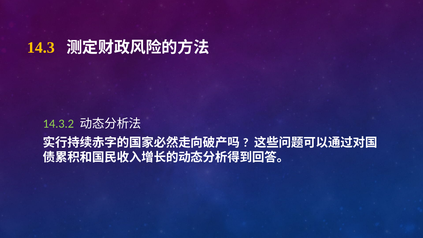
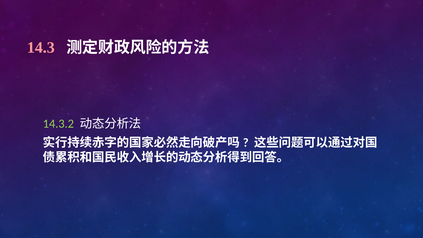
14.3 colour: yellow -> pink
